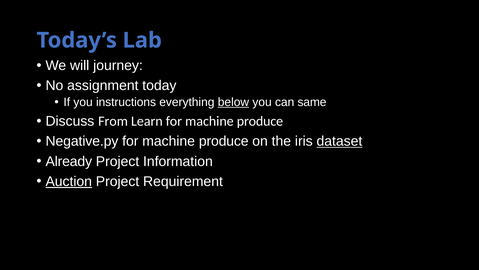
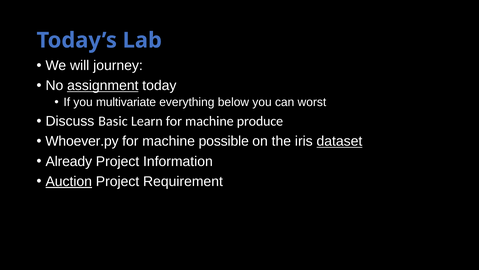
assignment underline: none -> present
instructions: instructions -> multivariate
below underline: present -> none
same: same -> worst
From: From -> Basic
Negative.py: Negative.py -> Whoever.py
produce at (224, 141): produce -> possible
